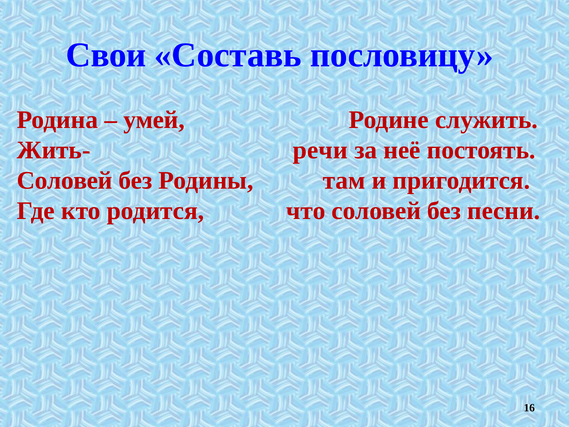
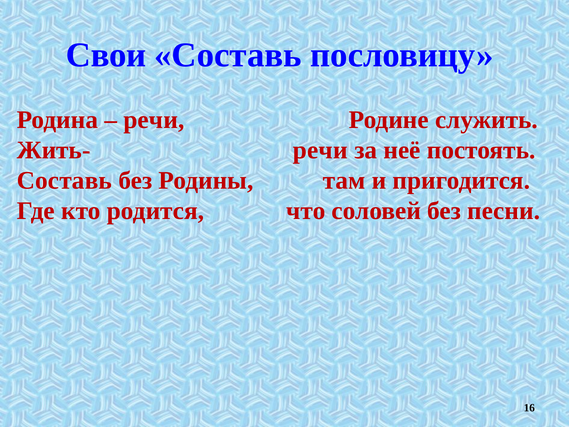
умей at (154, 120): умей -> речи
Соловей at (65, 180): Соловей -> Составь
